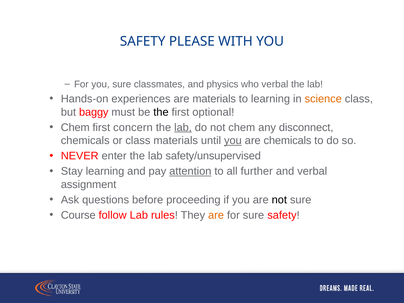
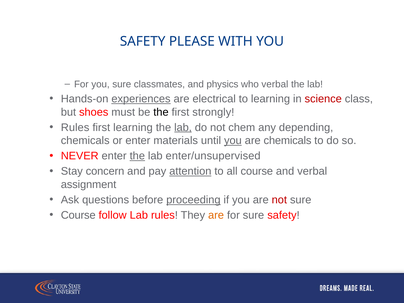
experiences underline: none -> present
are materials: materials -> electrical
science colour: orange -> red
baggy: baggy -> shoes
optional: optional -> strongly
Chem at (75, 127): Chem -> Rules
first concern: concern -> learning
disconnect: disconnect -> depending
or class: class -> enter
the at (137, 156) underline: none -> present
safety/unsupervised: safety/unsupervised -> enter/unsupervised
Stay learning: learning -> concern
all further: further -> course
proceeding underline: none -> present
not at (279, 200) colour: black -> red
